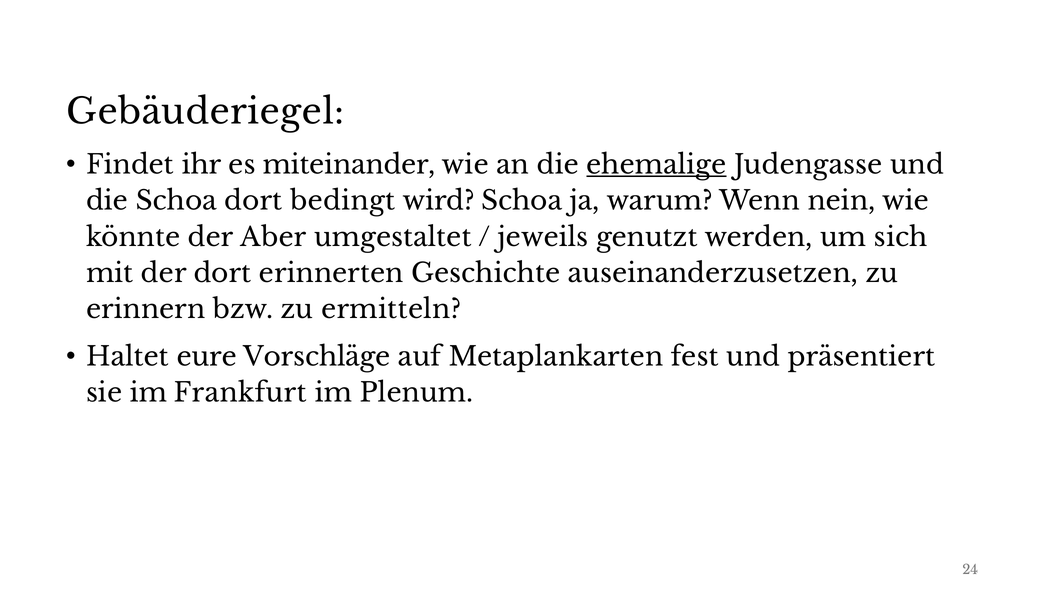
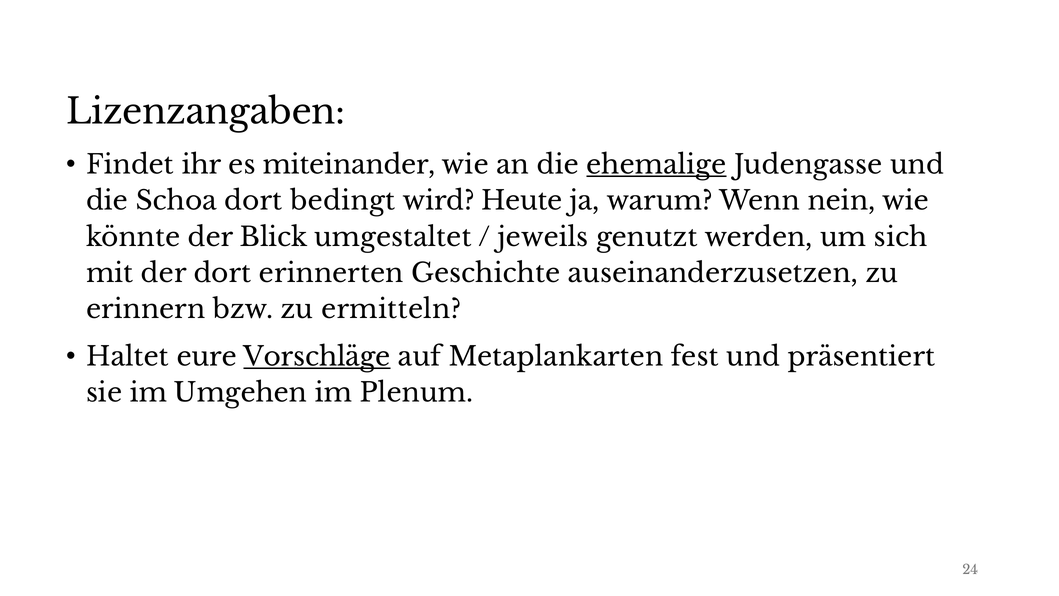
Gebäuderiegel: Gebäuderiegel -> Lizenzangaben
wird Schoa: Schoa -> Heute
Aber: Aber -> Blick
Vorschläge underline: none -> present
Frankfurt: Frankfurt -> Umgehen
